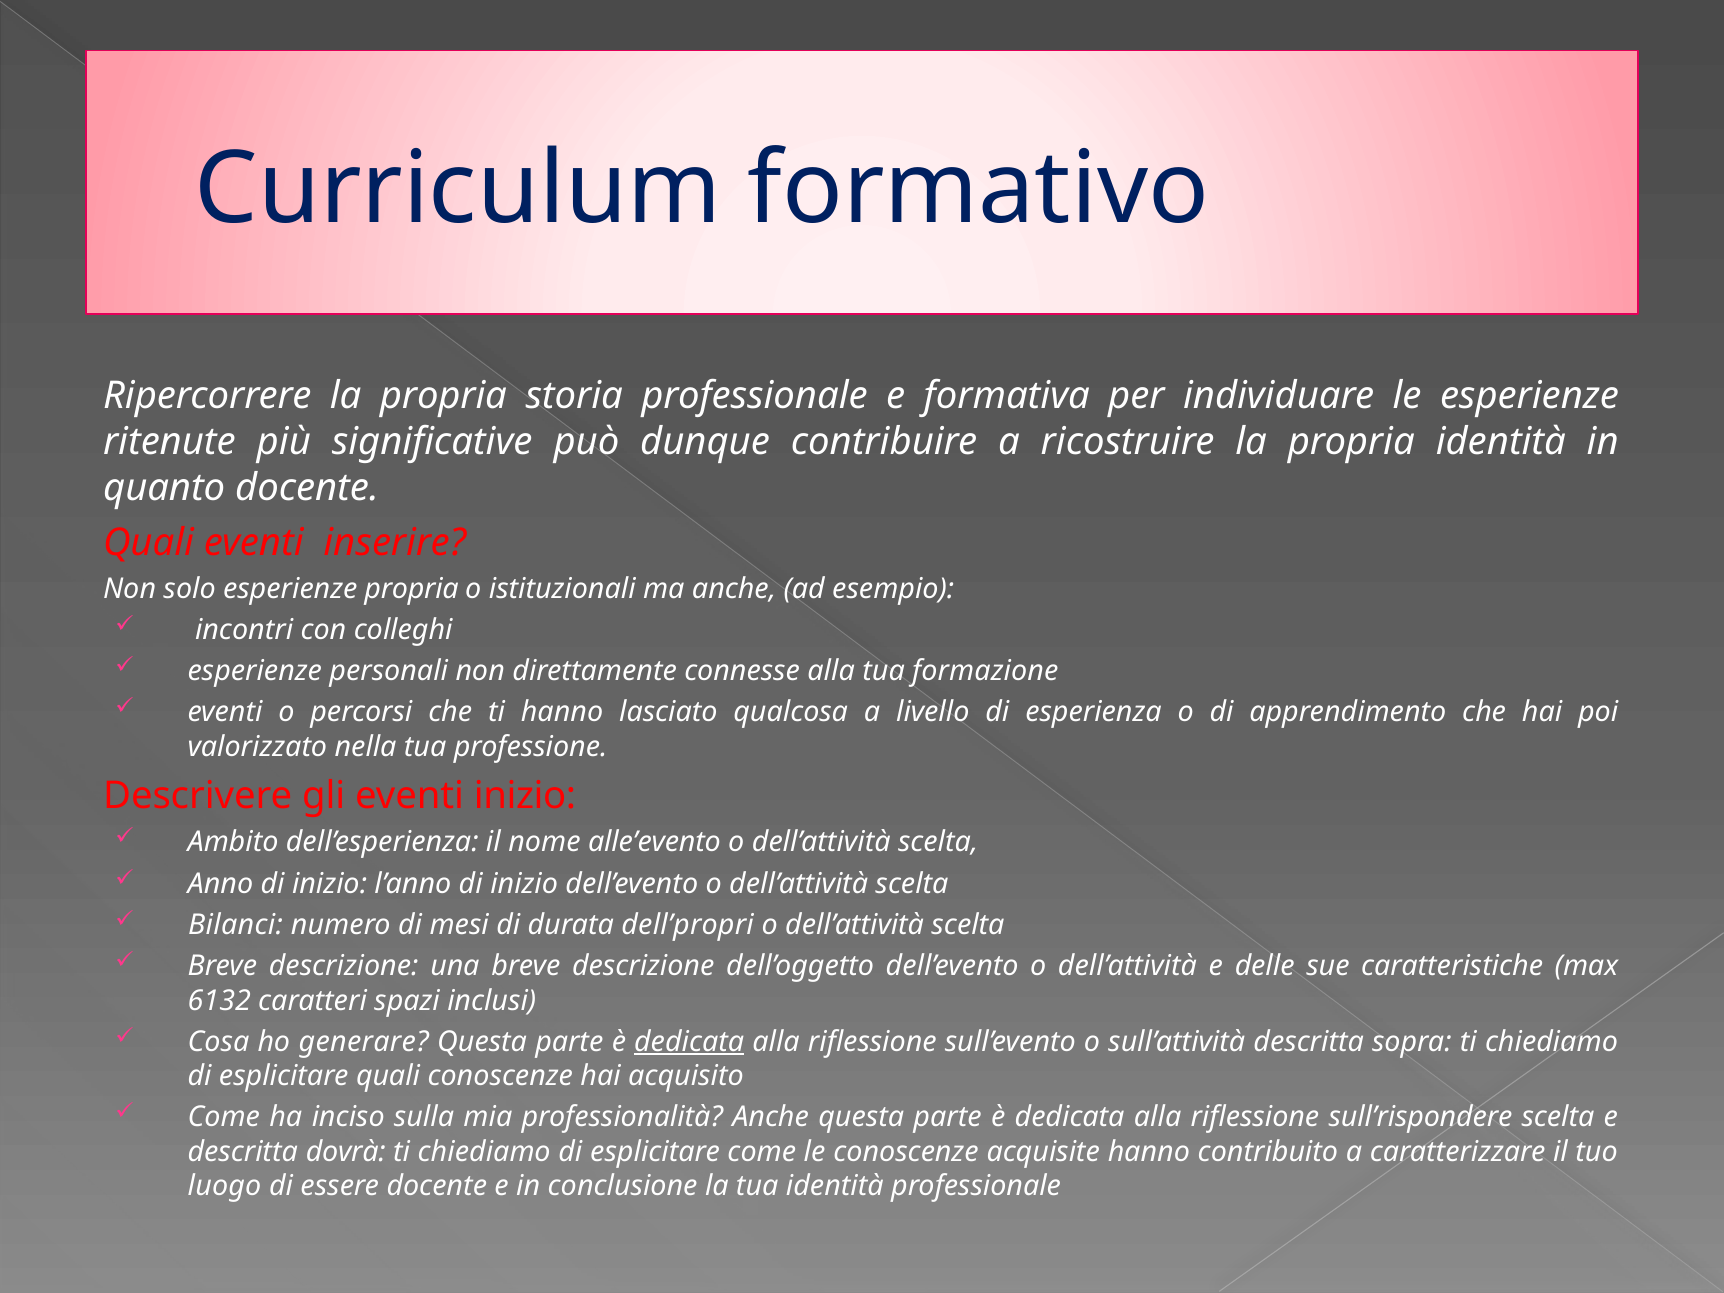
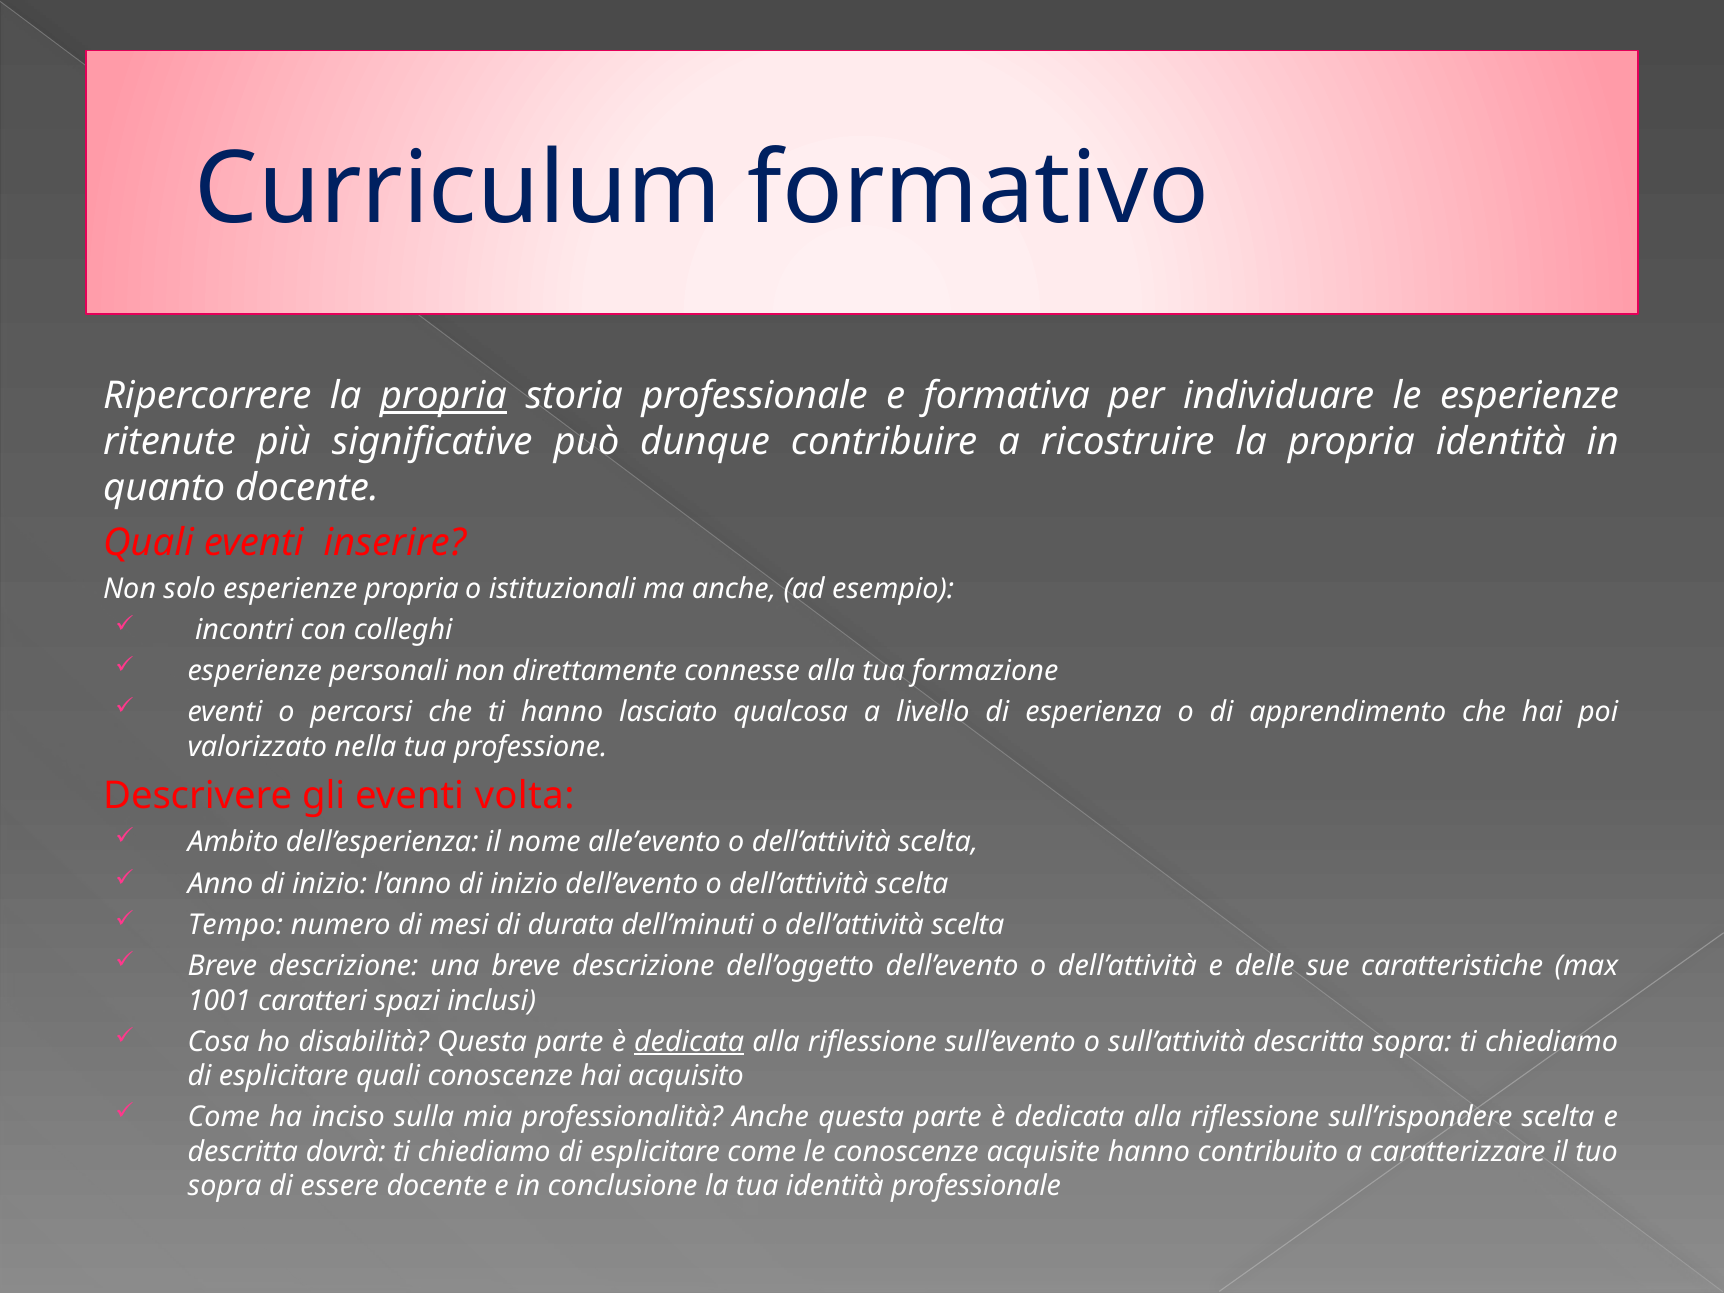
propria at (443, 396) underline: none -> present
eventi inizio: inizio -> volta
Bilanci: Bilanci -> Tempo
dell’propri: dell’propri -> dell’minuti
6132: 6132 -> 1001
generare: generare -> disabilità
luogo at (225, 1186): luogo -> sopra
